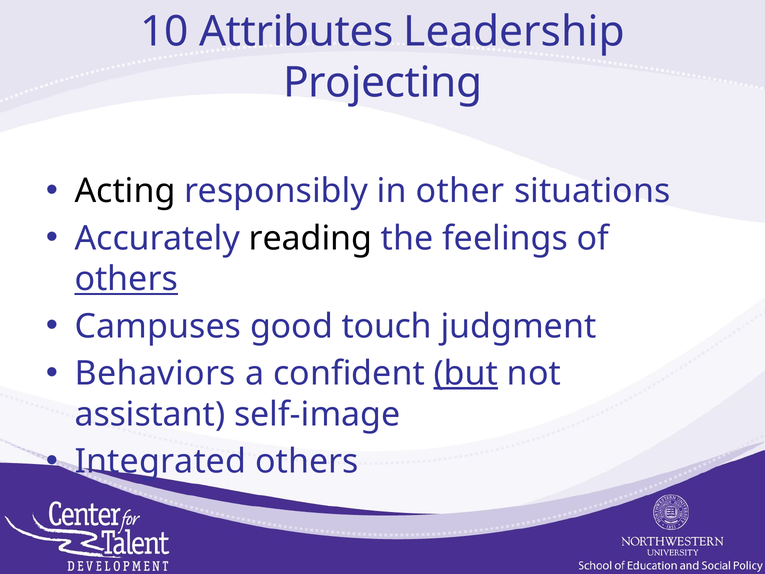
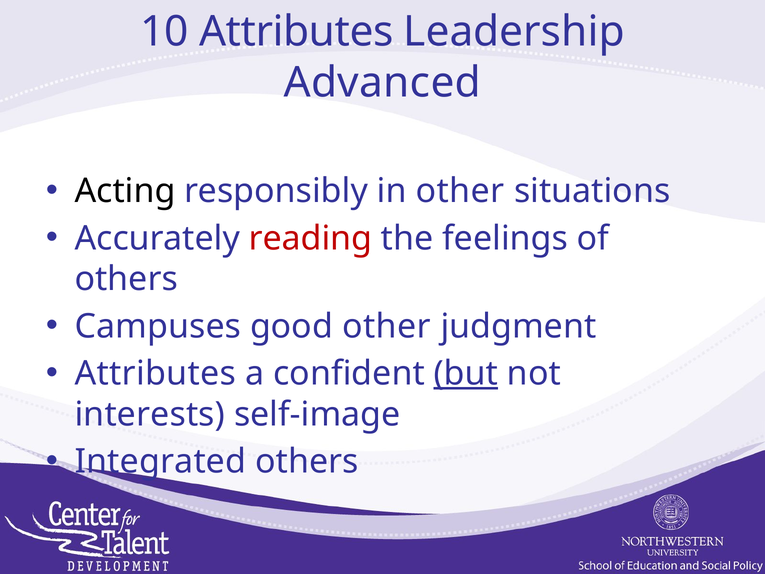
Projecting: Projecting -> Advanced
reading colour: black -> red
others at (126, 279) underline: present -> none
good touch: touch -> other
Behaviors at (155, 373): Behaviors -> Attributes
assistant: assistant -> interests
